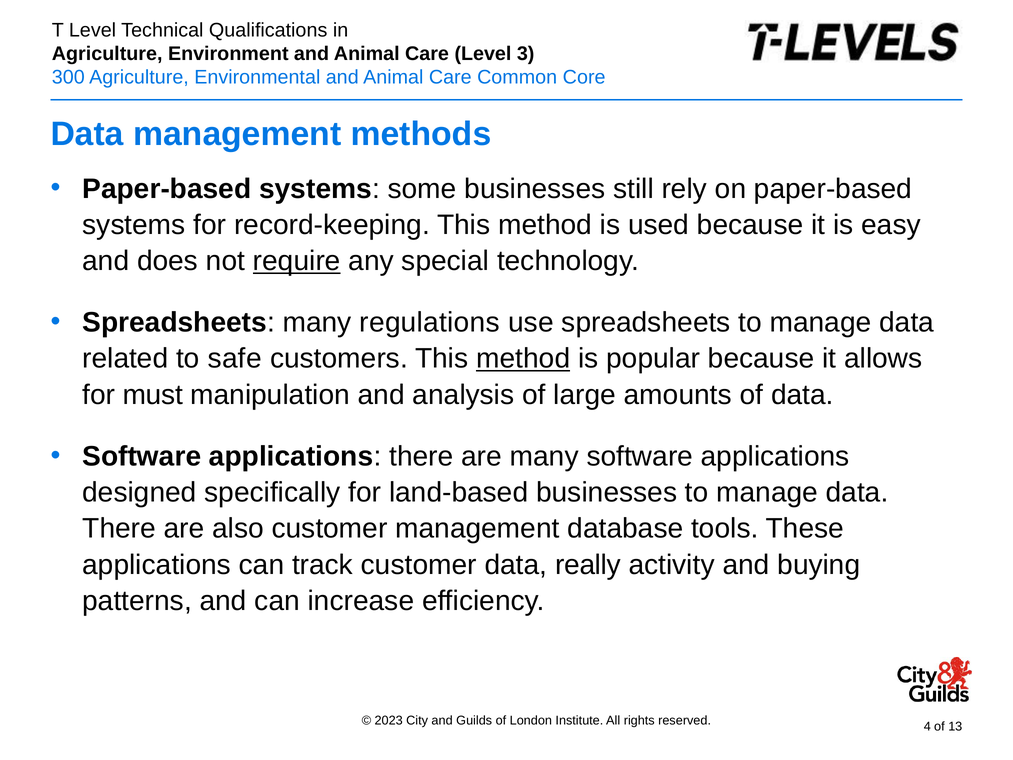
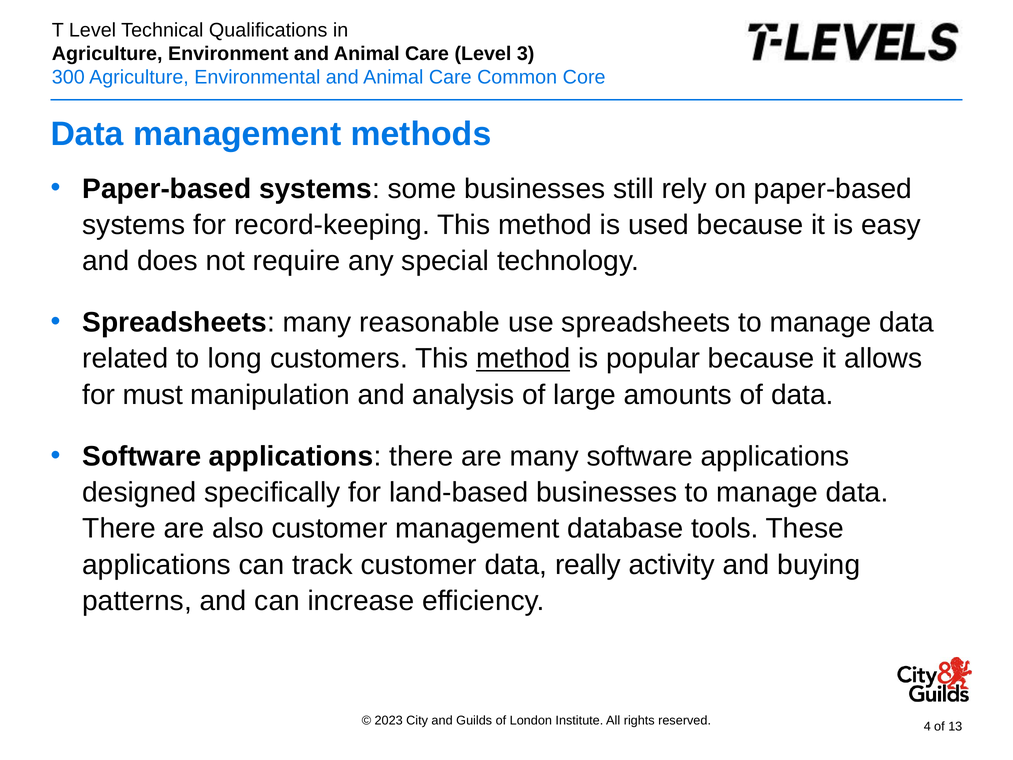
require underline: present -> none
regulations: regulations -> reasonable
safe: safe -> long
